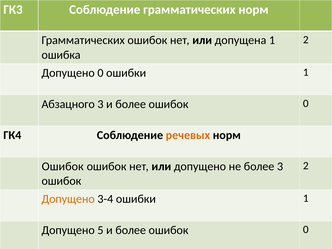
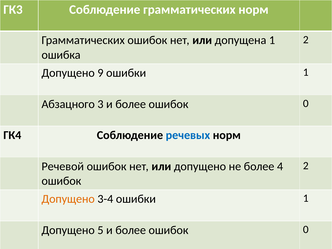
Допущено 0: 0 -> 9
речевых colour: orange -> blue
Ошибок at (63, 166): Ошибок -> Речевой
более 3: 3 -> 4
